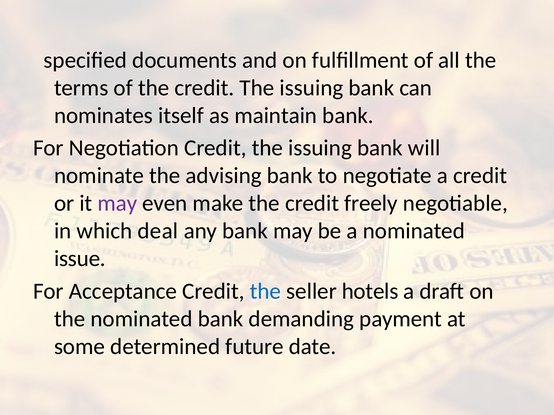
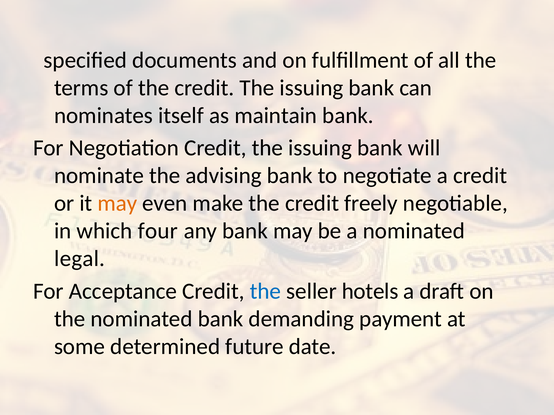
may at (117, 204) colour: purple -> orange
deal: deal -> four
issue: issue -> legal
